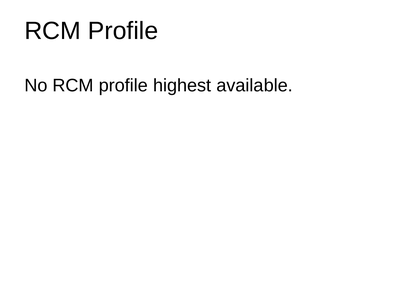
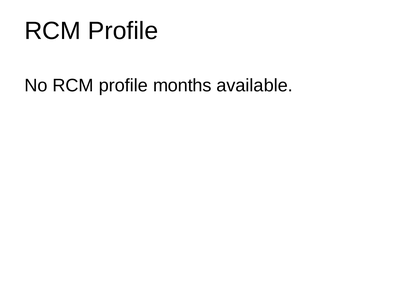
highest: highest -> months
